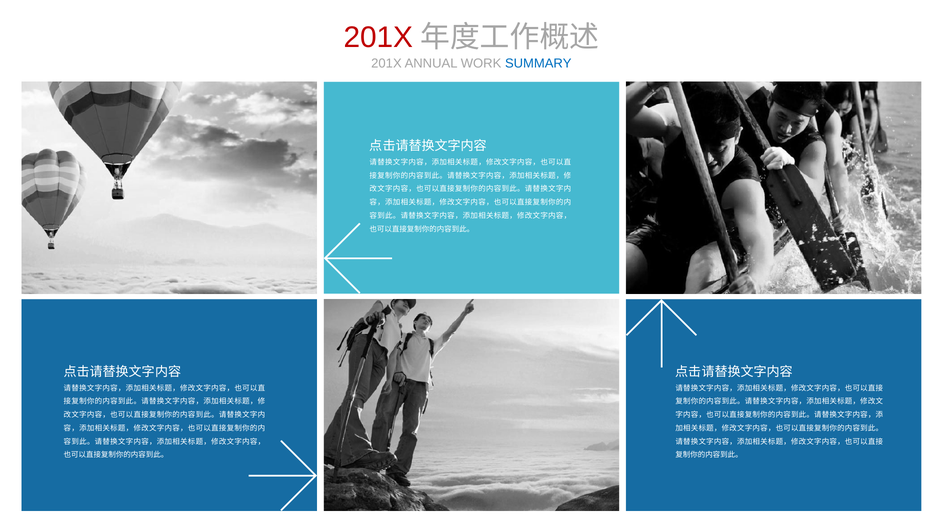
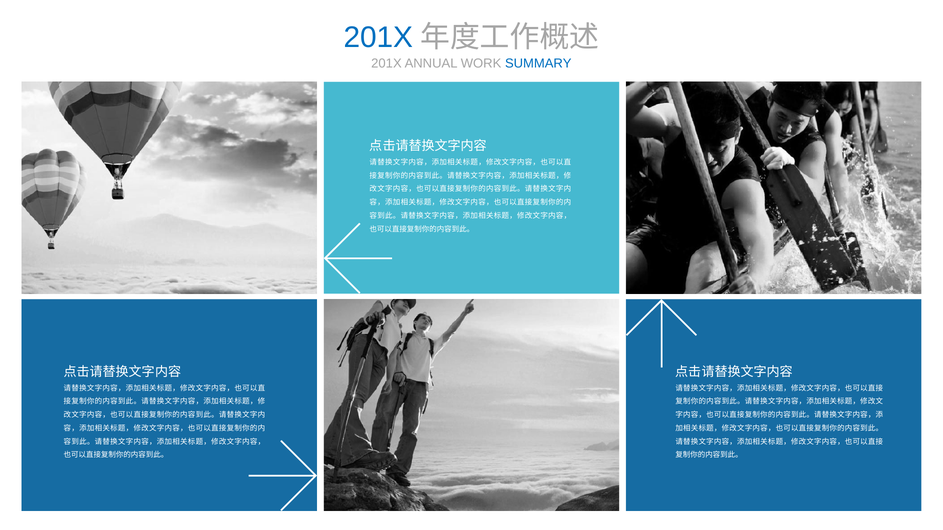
201X at (378, 37) colour: red -> blue
